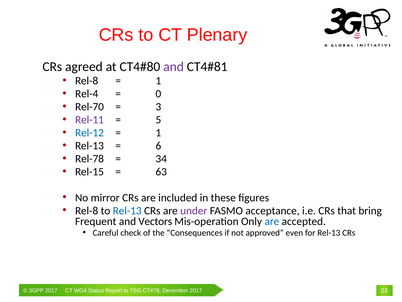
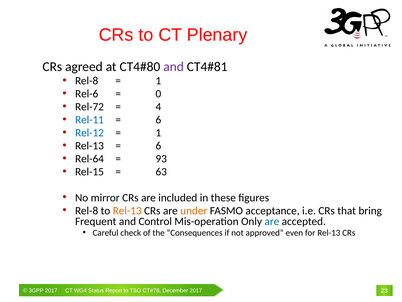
Rel-4: Rel-4 -> Rel-6
Rel-70: Rel-70 -> Rel-72
3: 3 -> 4
Rel-11 colour: purple -> blue
5 at (158, 120): 5 -> 6
Rel-78: Rel-78 -> Rel-64
34: 34 -> 93
Rel-13 at (127, 210) colour: blue -> orange
under colour: purple -> orange
Vectors: Vectors -> Control
